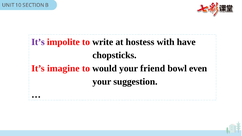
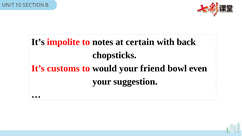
It’s at (38, 42) colour: purple -> black
write: write -> notes
hostess: hostess -> certain
have: have -> back
imagine: imagine -> customs
